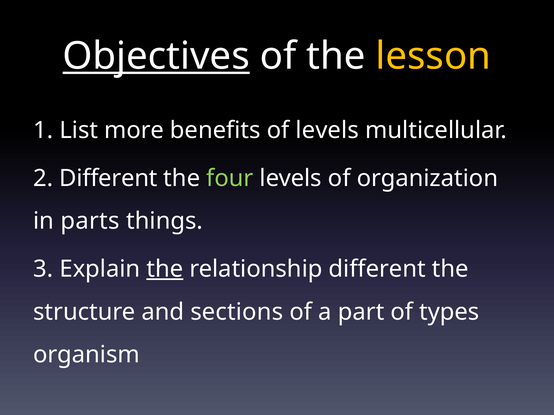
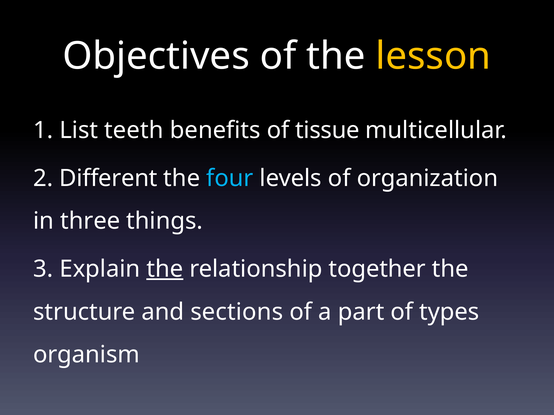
Objectives underline: present -> none
more: more -> teeth
of levels: levels -> tissue
four colour: light green -> light blue
parts: parts -> three
relationship different: different -> together
